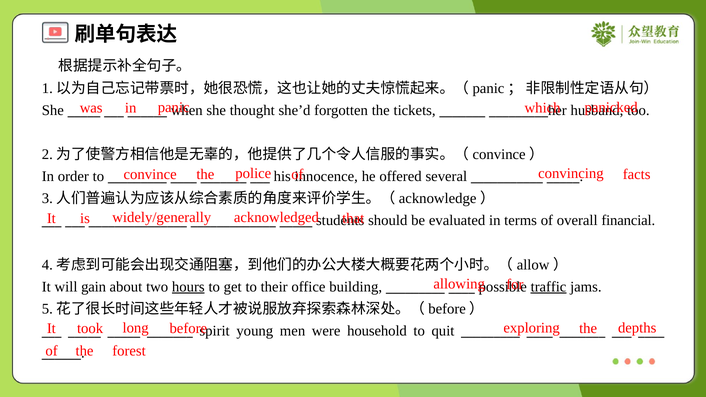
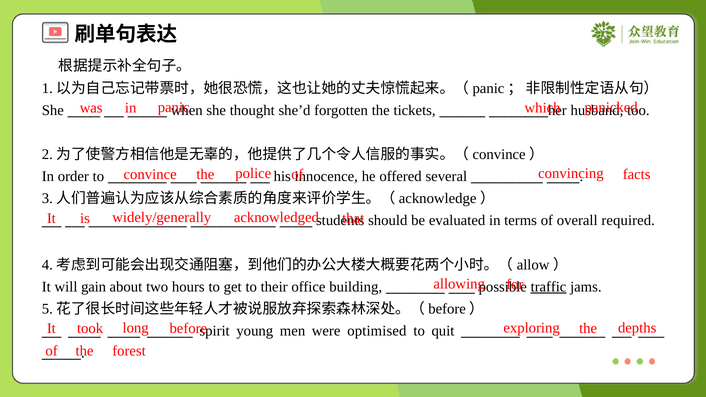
financial: financial -> required
hours underline: present -> none
household: household -> optimised
